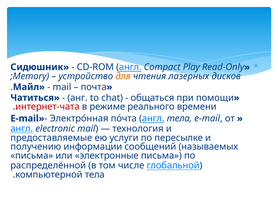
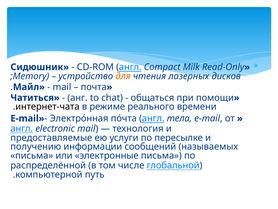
Play: Play -> Milk
интернет-чата colour: red -> black
компьютерной тела: тела -> путь
